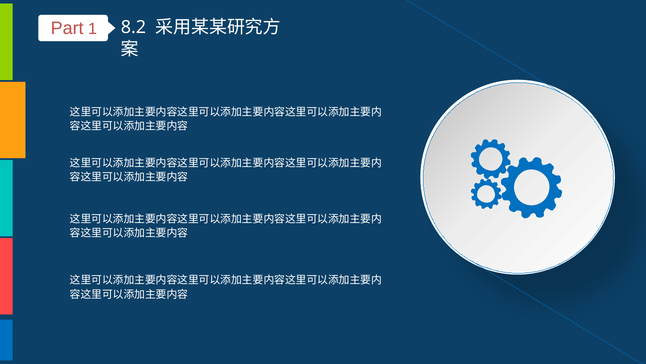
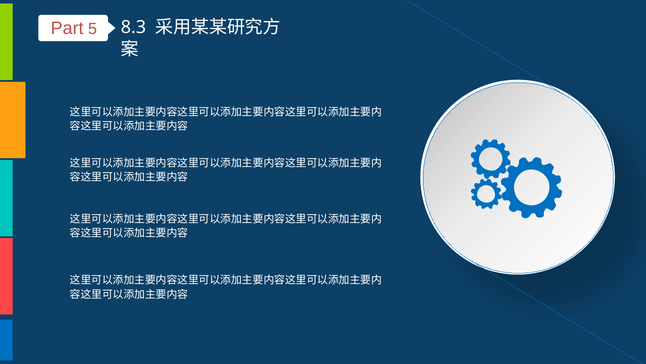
1: 1 -> 5
8.2: 8.2 -> 8.3
